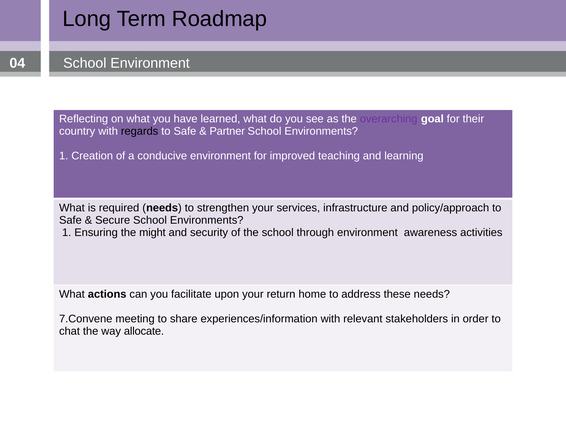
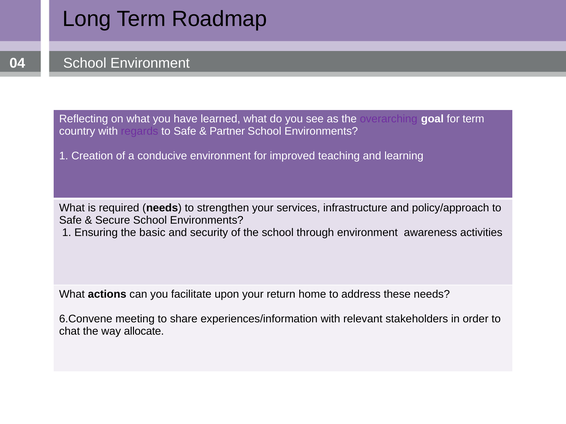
for their: their -> term
regards colour: black -> purple
might: might -> basic
7.Convene: 7.Convene -> 6.Convene
